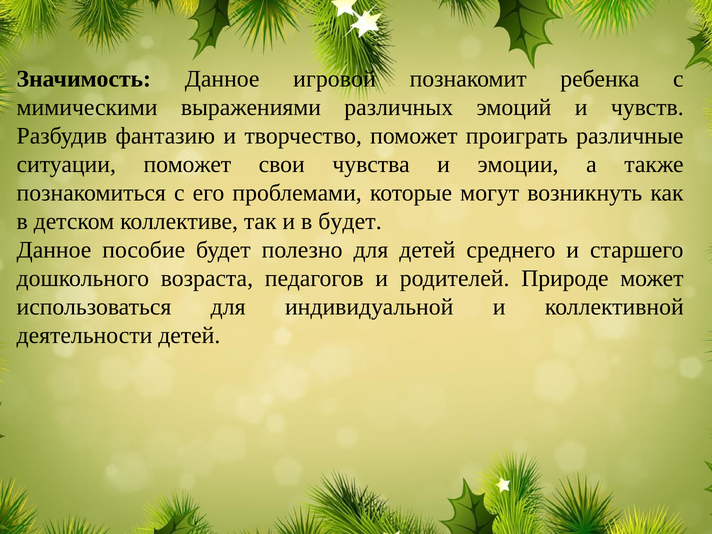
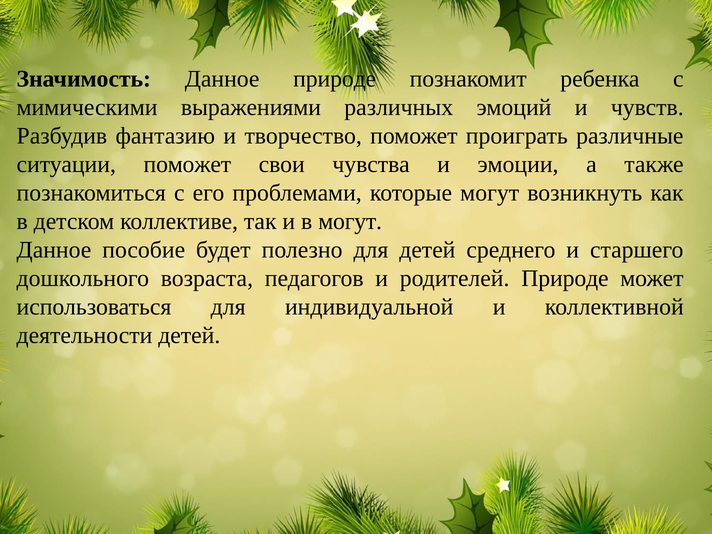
Данное игровой: игровой -> природе
в будет: будет -> могут
